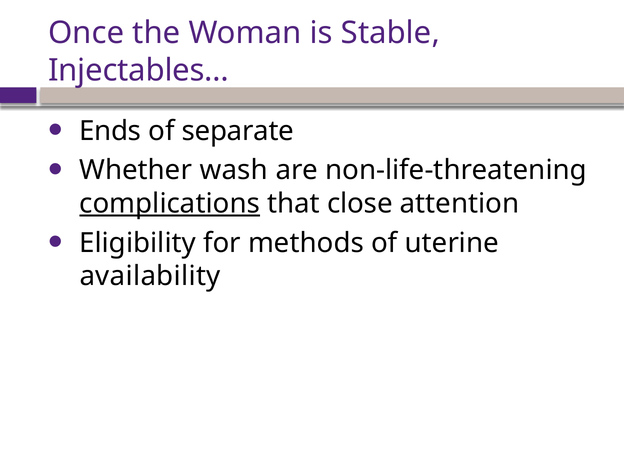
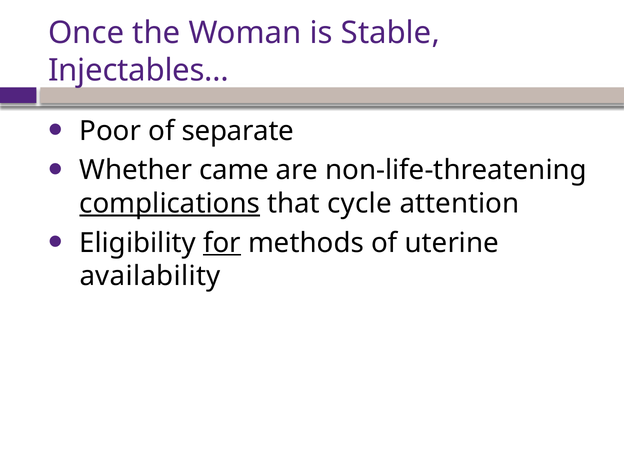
Ends: Ends -> Poor
wash: wash -> came
close: close -> cycle
for underline: none -> present
